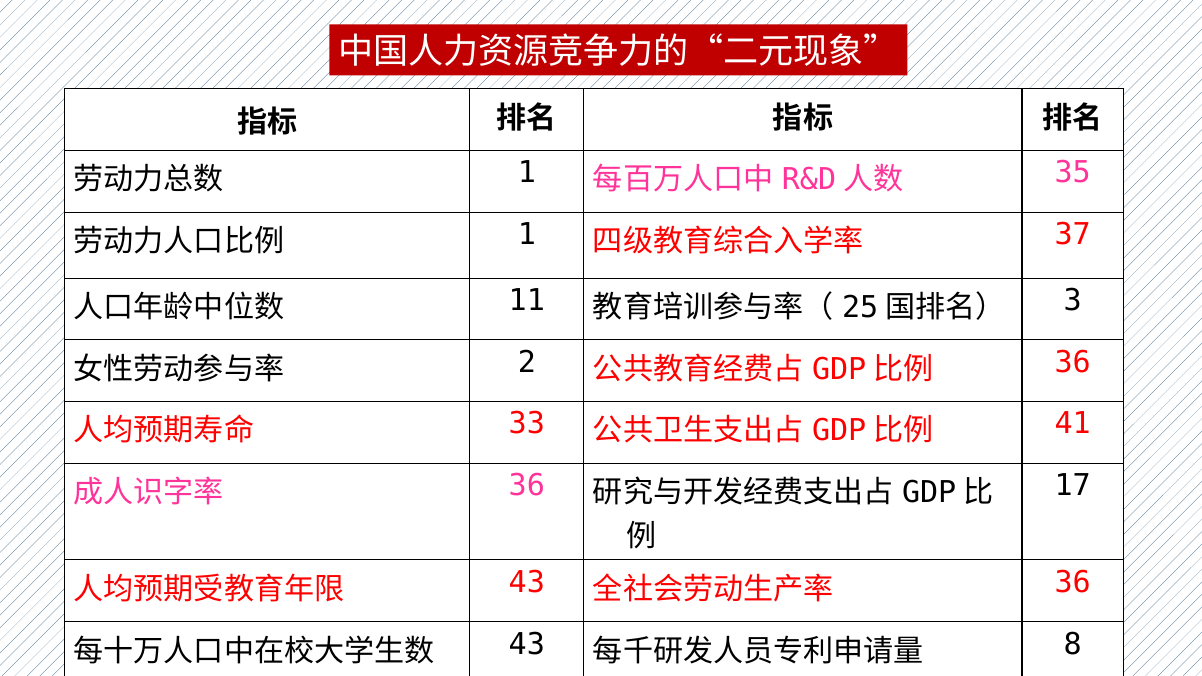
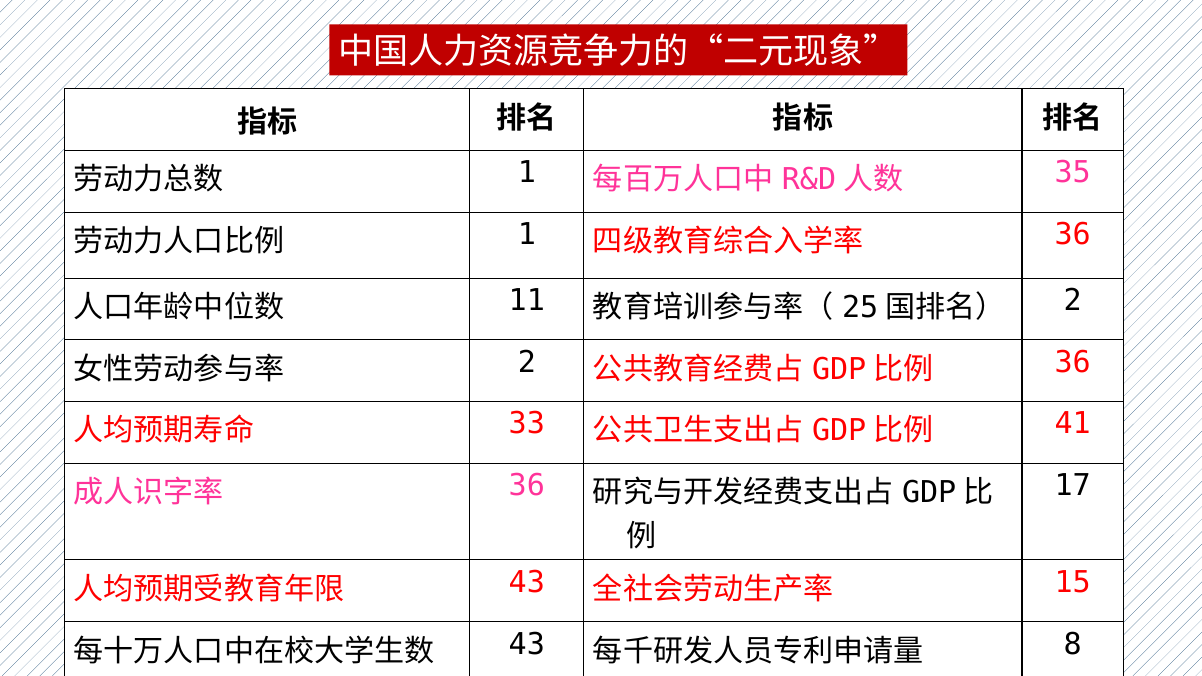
37 at (1073, 235): 37 -> 36
3 at (1073, 301): 3 -> 2
36 at (1073, 582): 36 -> 15
